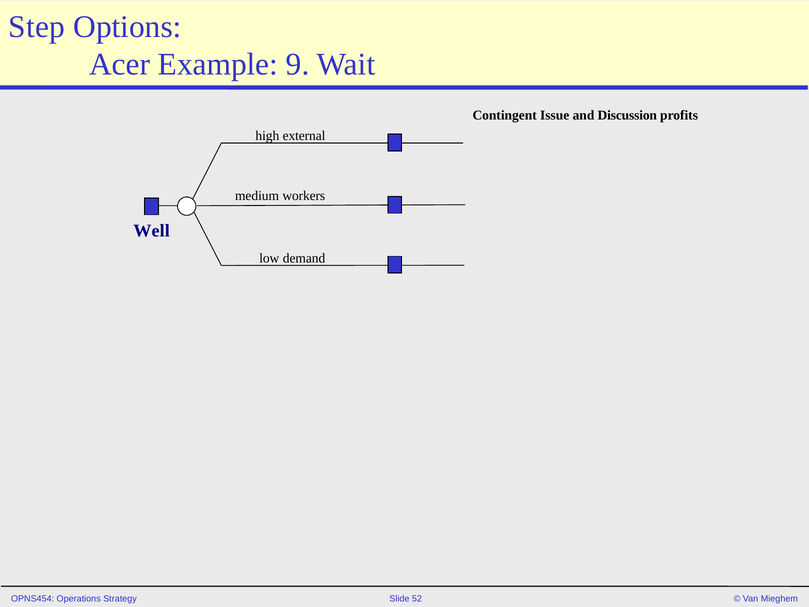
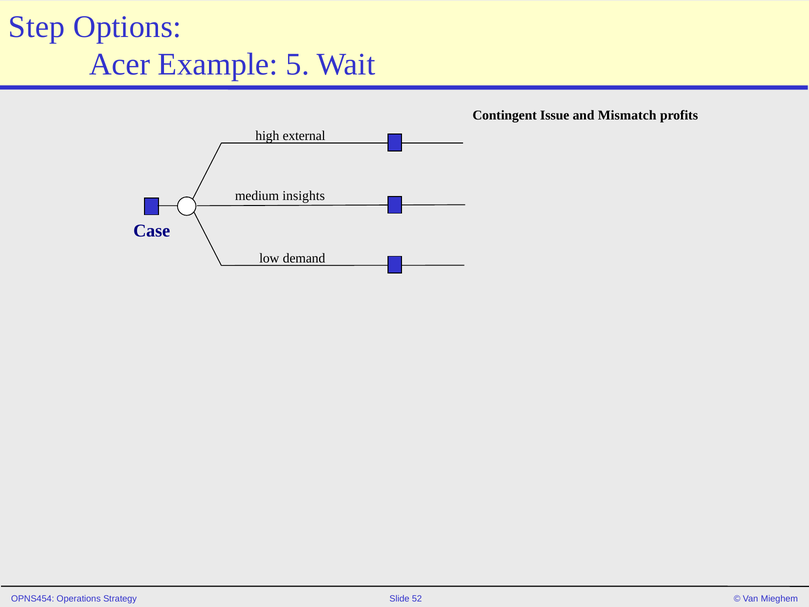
9: 9 -> 5
Discussion: Discussion -> Mismatch
workers: workers -> insights
Well: Well -> Case
